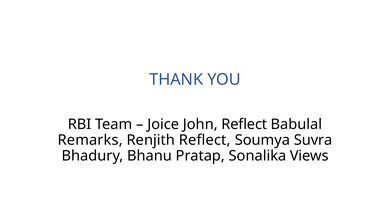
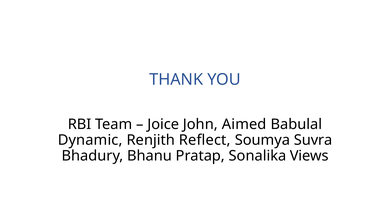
John Reflect: Reflect -> Aimed
Remarks: Remarks -> Dynamic
